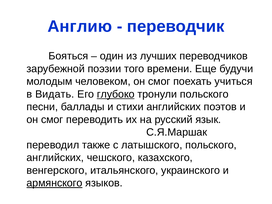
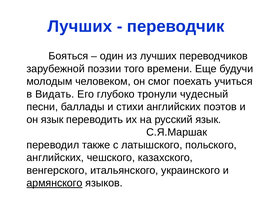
Англию at (80, 26): Англию -> Лучших
глубоко underline: present -> none
тронули польского: польского -> чудесный
смог at (52, 120): смог -> язык
